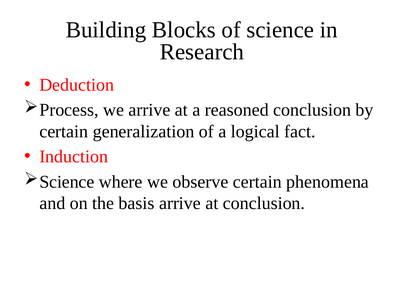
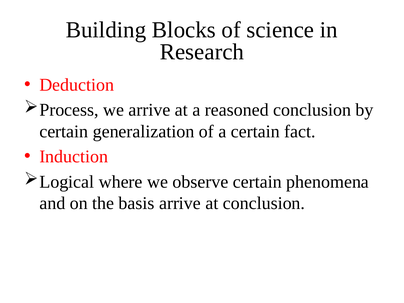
a logical: logical -> certain
Science at (67, 182): Science -> Logical
